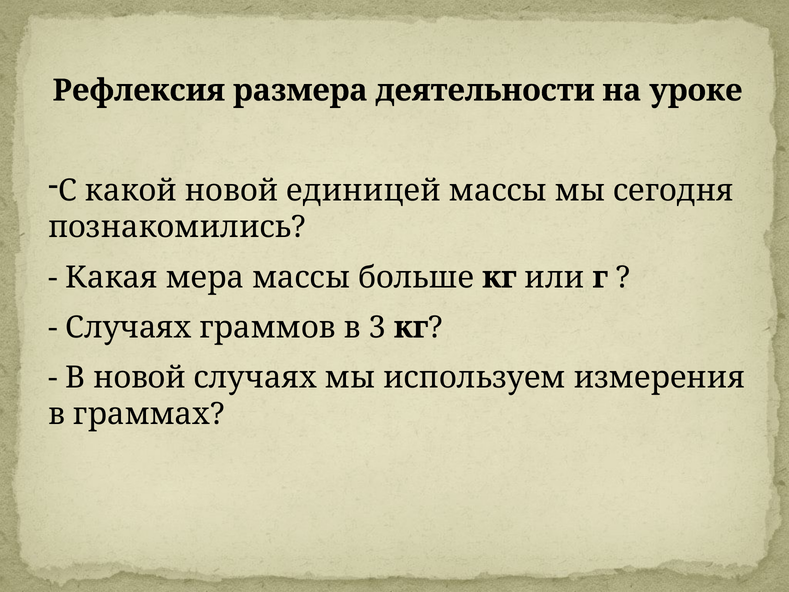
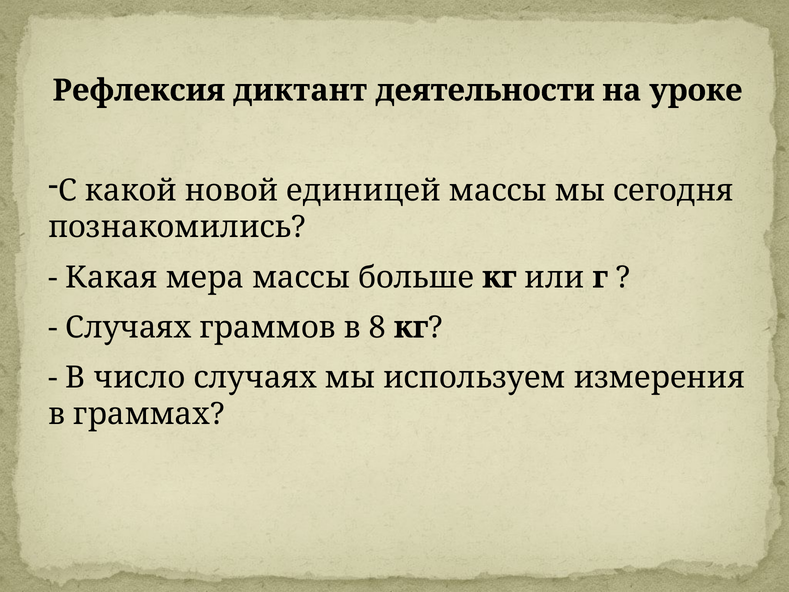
размера: размера -> диктант
3: 3 -> 8
В новой: новой -> число
